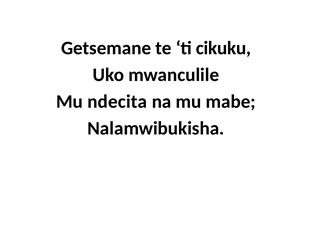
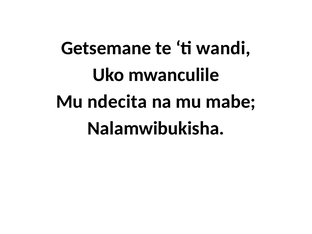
cikuku: cikuku -> wandi
